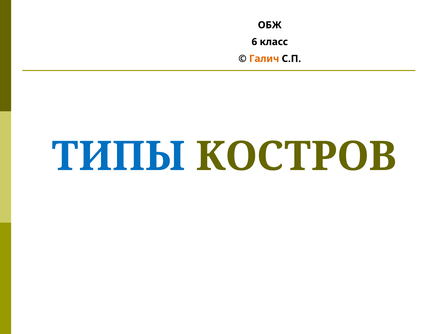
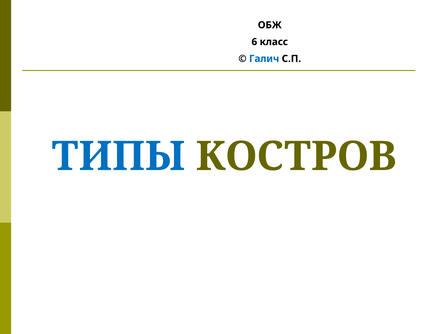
Галич colour: orange -> blue
